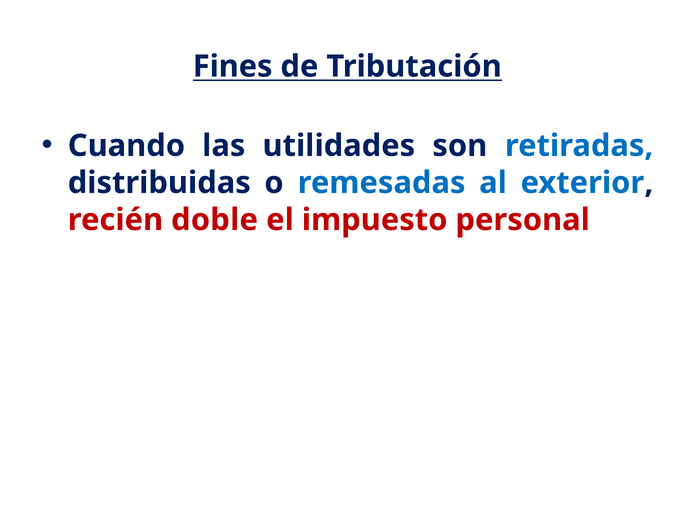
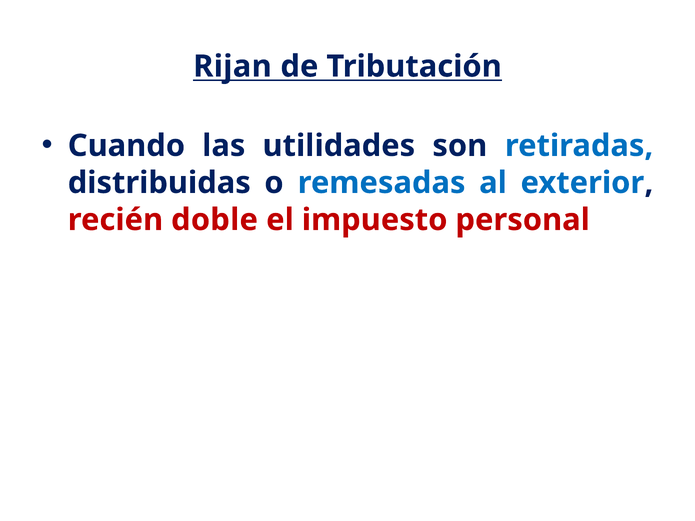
Fines: Fines -> Rijan
